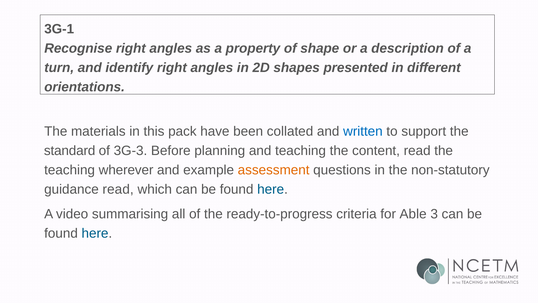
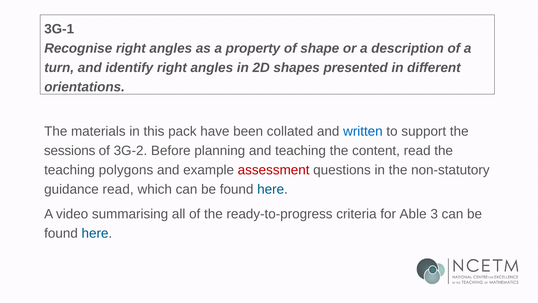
standard: standard -> sessions
3G-3: 3G-3 -> 3G-2
wherever: wherever -> polygons
assessment colour: orange -> red
